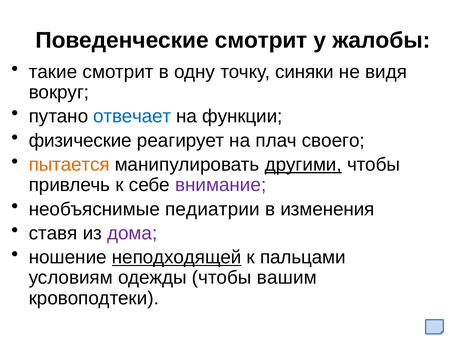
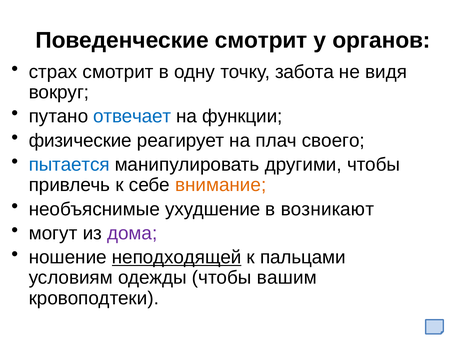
жалобы: жалобы -> органов
такие: такие -> страх
синяки: синяки -> забота
пытается colour: orange -> blue
другими underline: present -> none
внимание colour: purple -> orange
педиатрии: педиатрии -> ухудшение
изменения: изменения -> возникают
ставя: ставя -> могут
